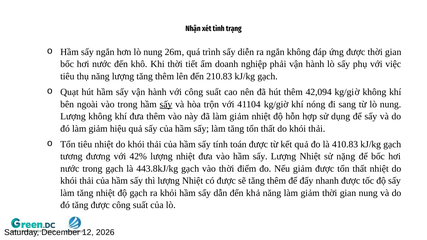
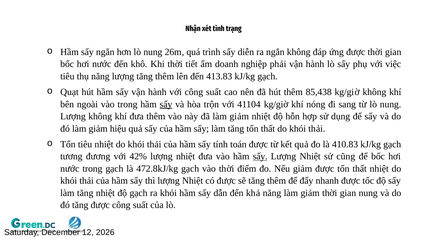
210.83: 210.83 -> 413.83
42,094: 42,094 -> 85,438
sấy at (260, 157) underline: none -> present
nặng: nặng -> cũng
443.8kJ/kg: 443.8kJ/kg -> 472.8kJ/kg
